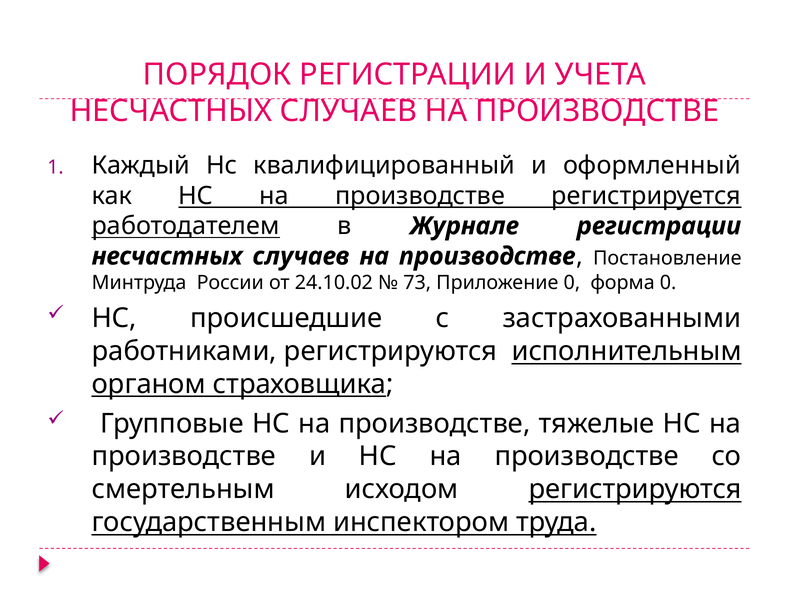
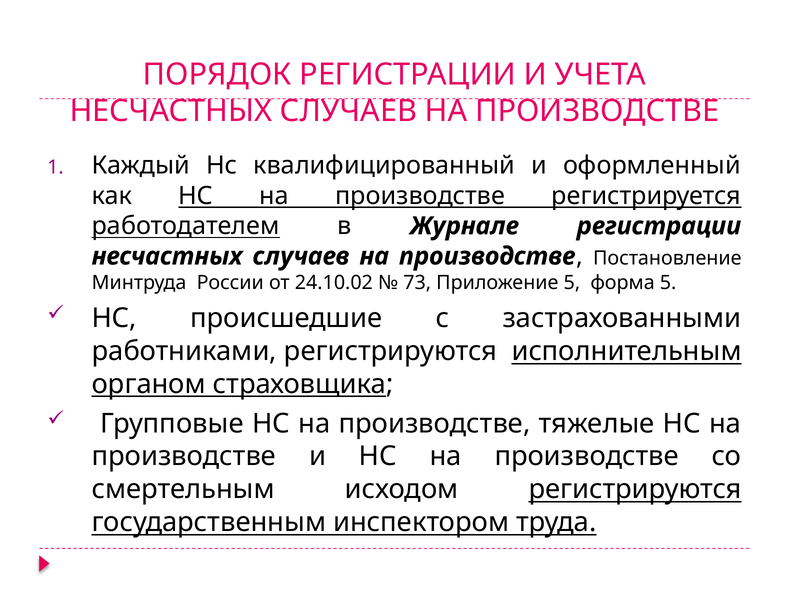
Приложение 0: 0 -> 5
форма 0: 0 -> 5
